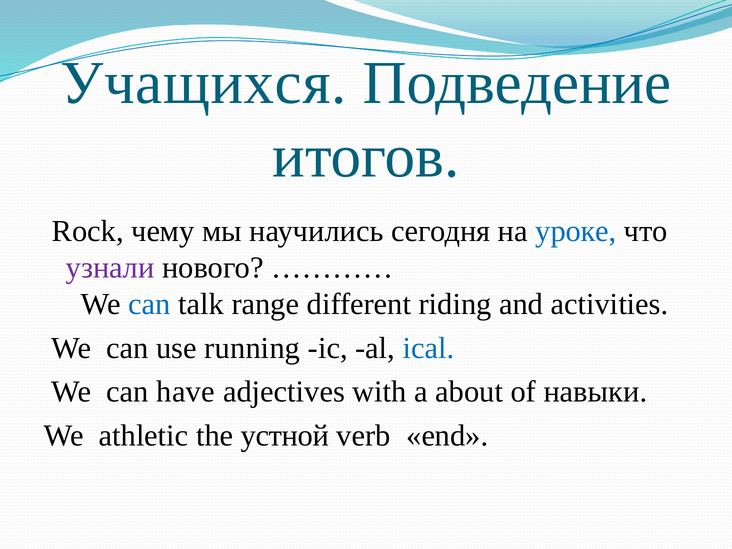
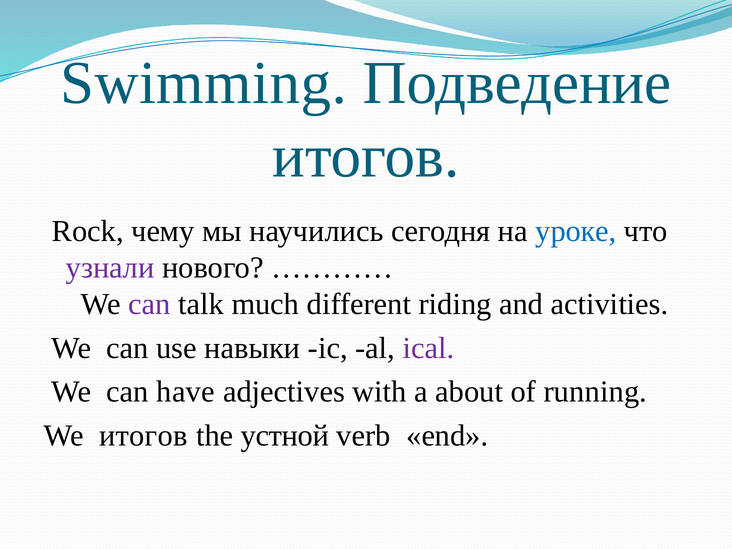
Учащихся: Учащихся -> Swimming
can at (149, 304) colour: blue -> purple
range: range -> much
running: running -> навыки
ical colour: blue -> purple
навыки: навыки -> running
We athletic: athletic -> итогов
